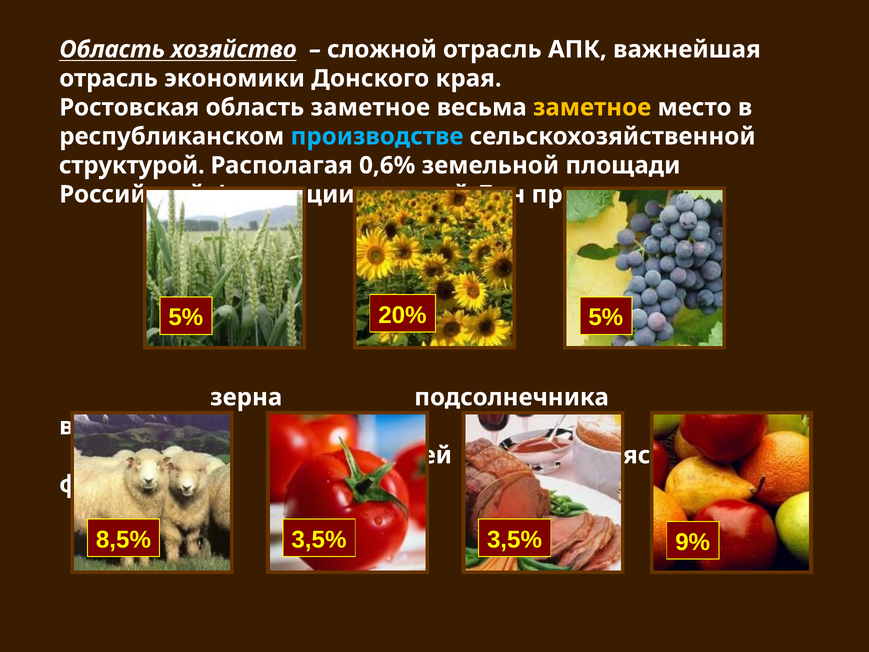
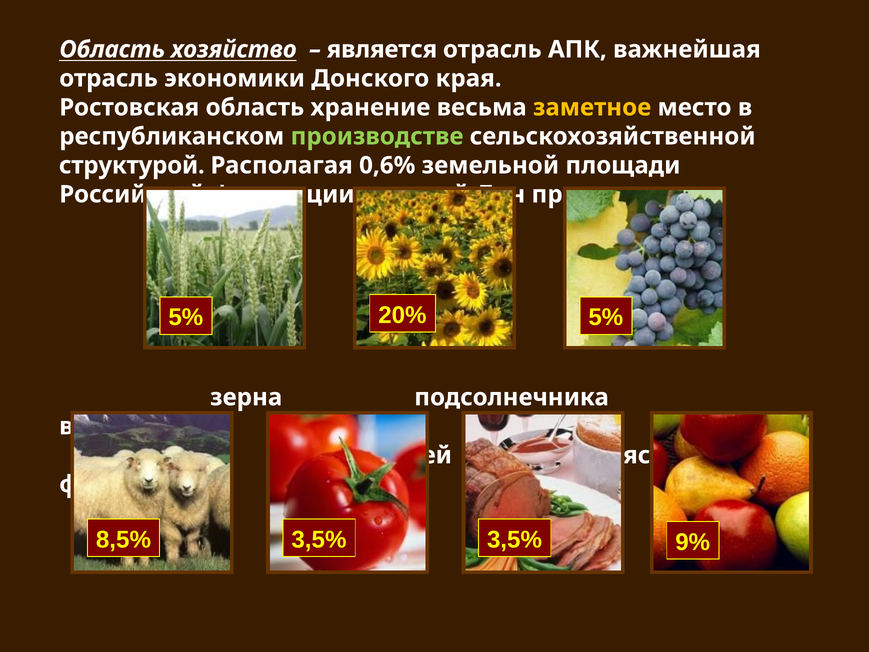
сложной: сложной -> является
область заметное: заметное -> хранение
производстве colour: light blue -> light green
